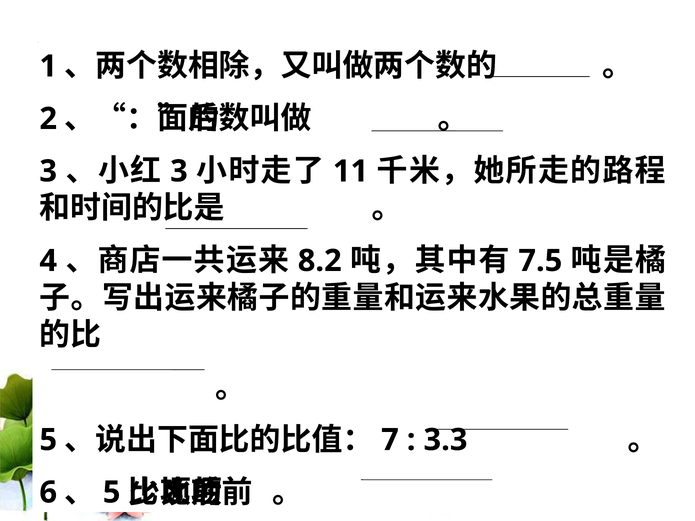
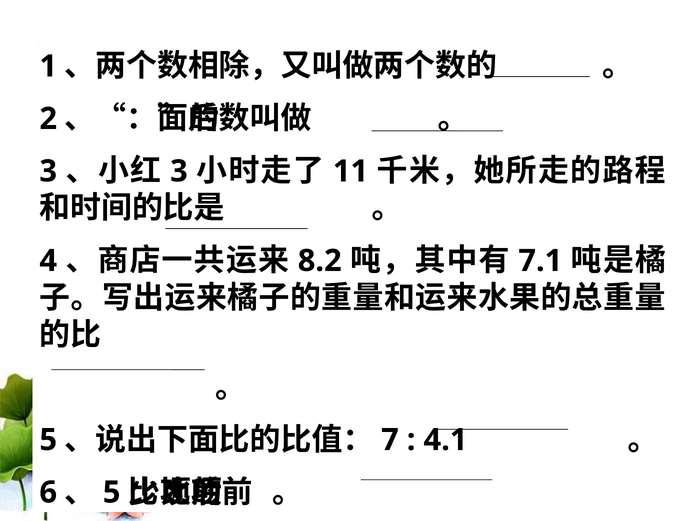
7.5: 7.5 -> 7.1
3.3: 3.3 -> 4.1
